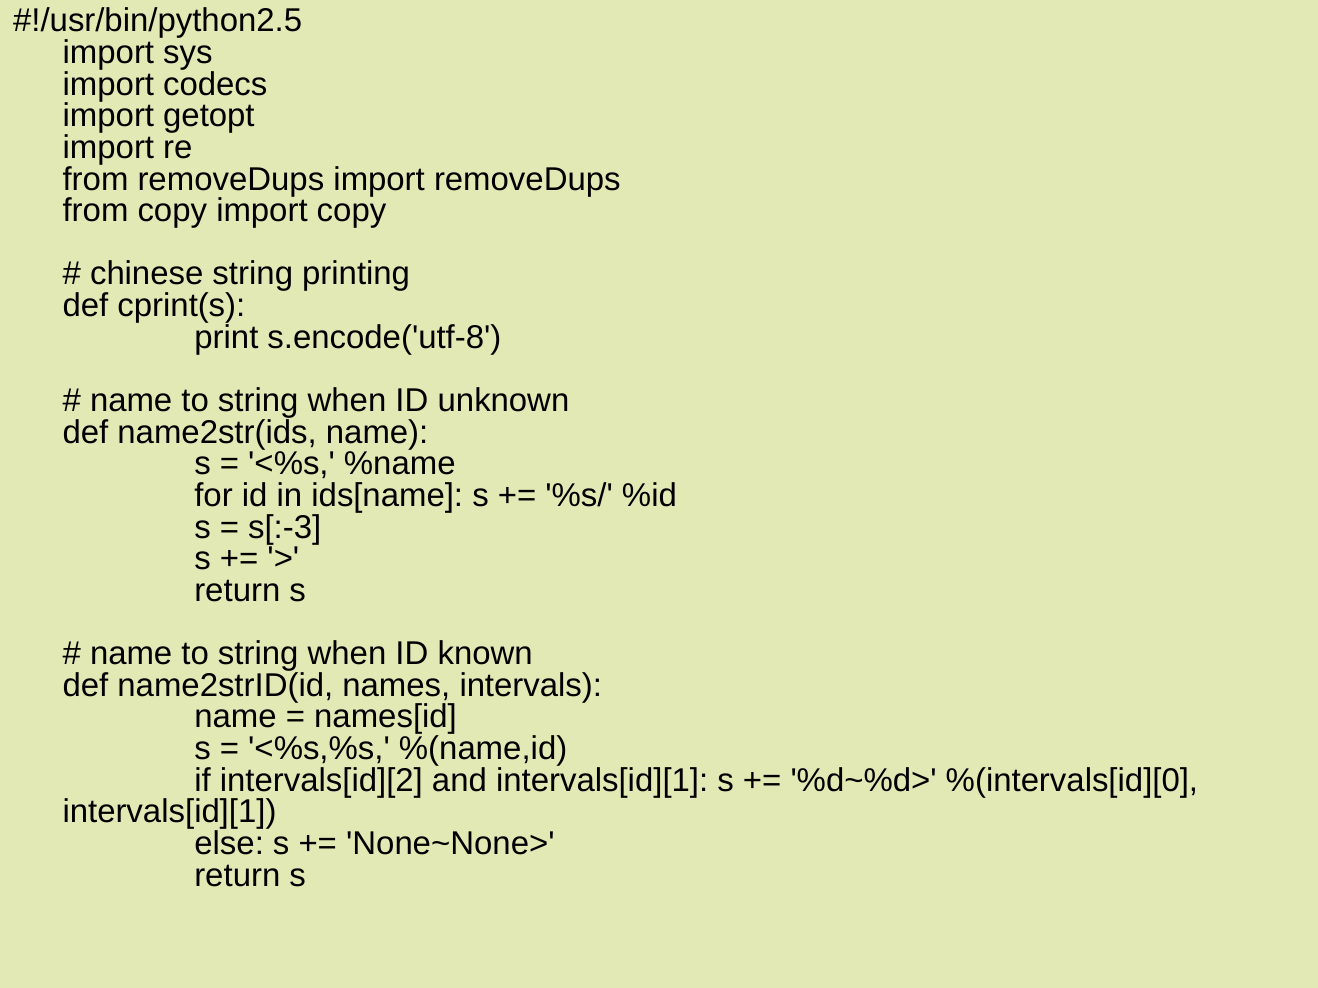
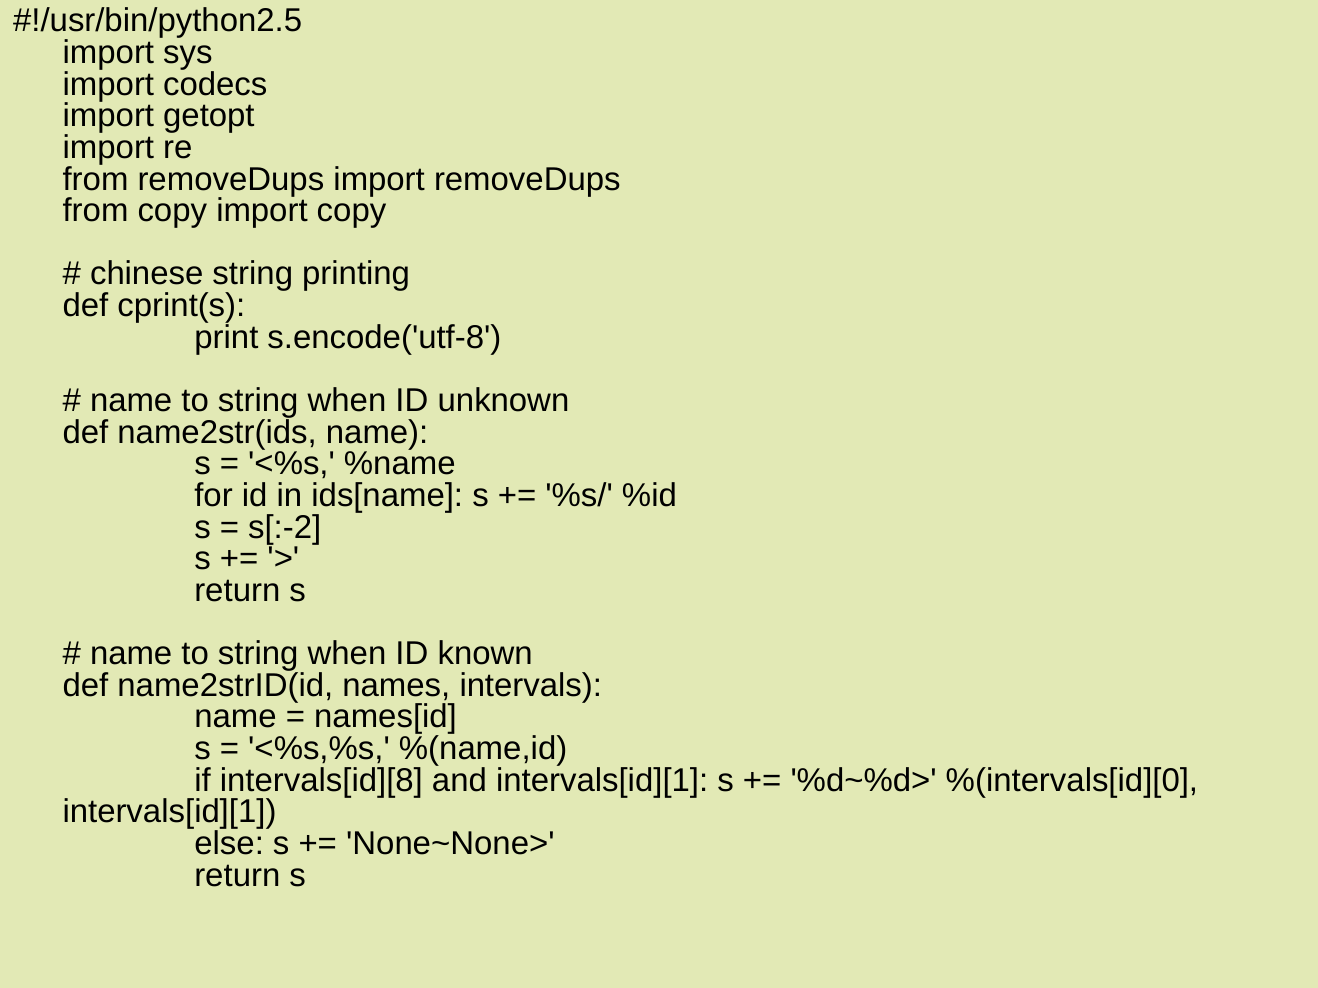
s[:-3: s[:-3 -> s[:-2
intervals[id][2: intervals[id][2 -> intervals[id][8
